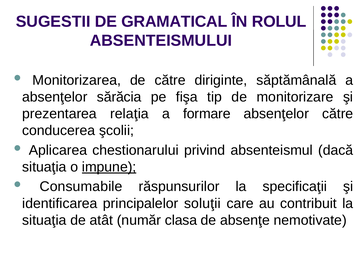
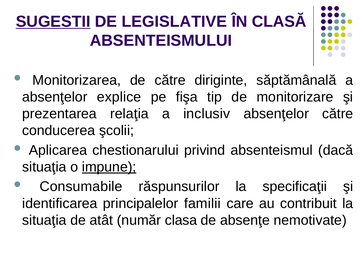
SUGESTII underline: none -> present
GRAMATICAL: GRAMATICAL -> LEGISLATIVE
ROLUL: ROLUL -> CLASĂ
sărăcia: sărăcia -> explice
formare: formare -> inclusiv
soluţii: soluţii -> familii
